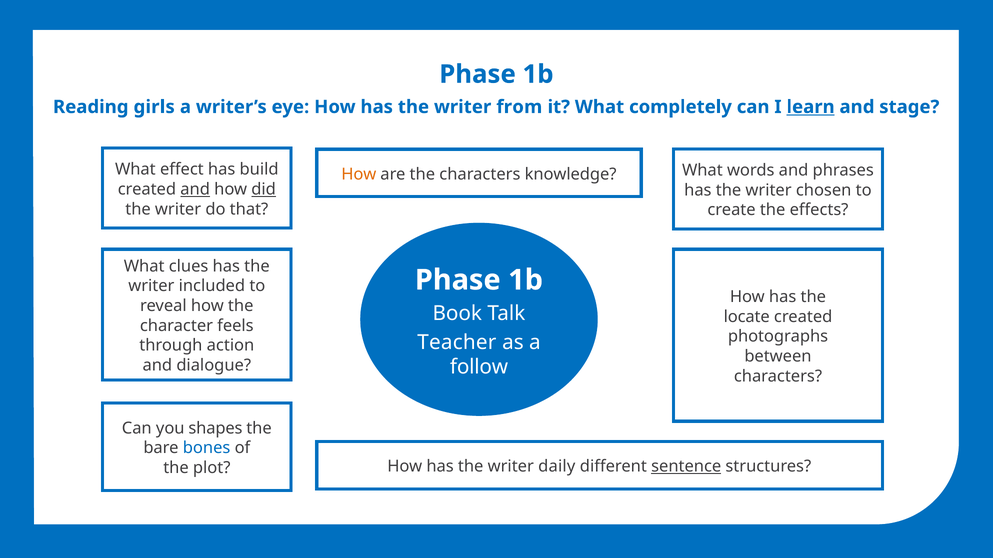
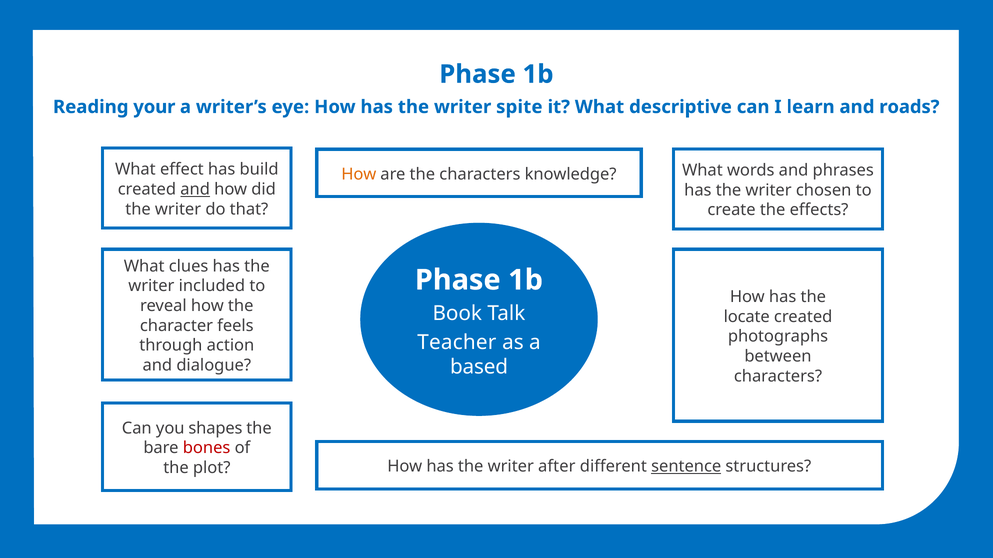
girls: girls -> your
from: from -> spite
completely: completely -> descriptive
learn underline: present -> none
stage: stage -> roads
did underline: present -> none
follow: follow -> based
bones colour: blue -> red
daily: daily -> after
